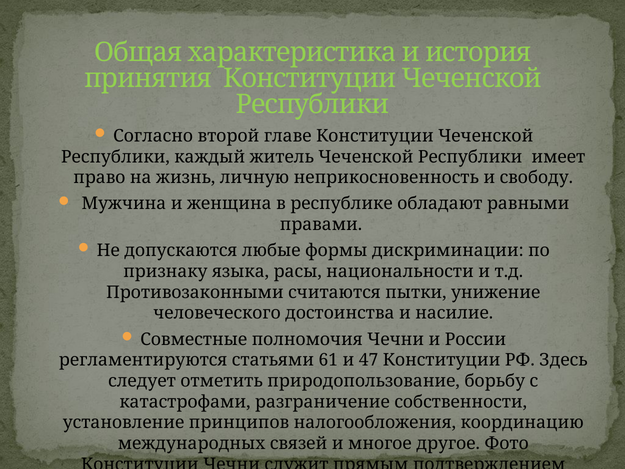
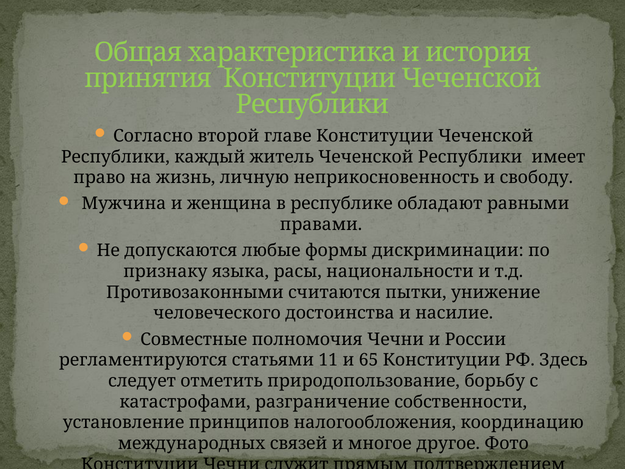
61: 61 -> 11
47: 47 -> 65
